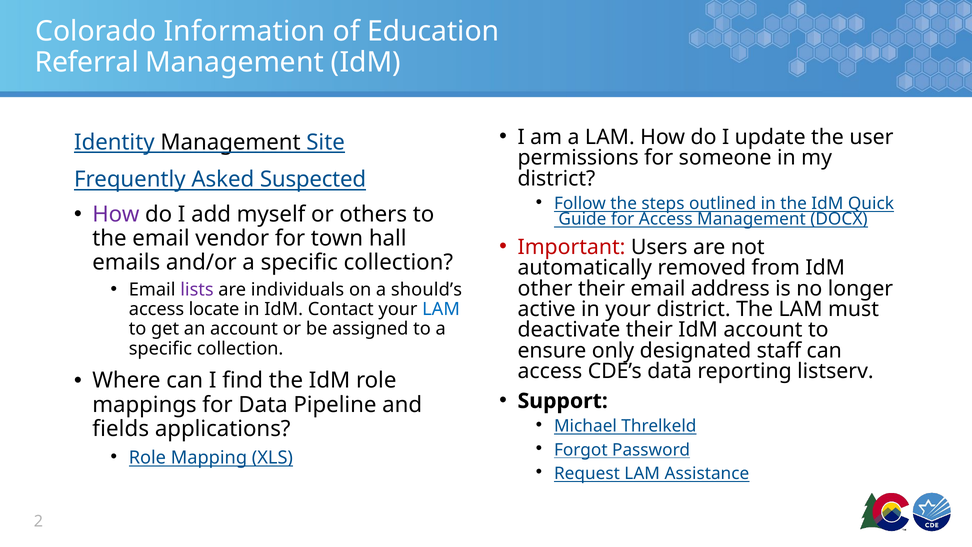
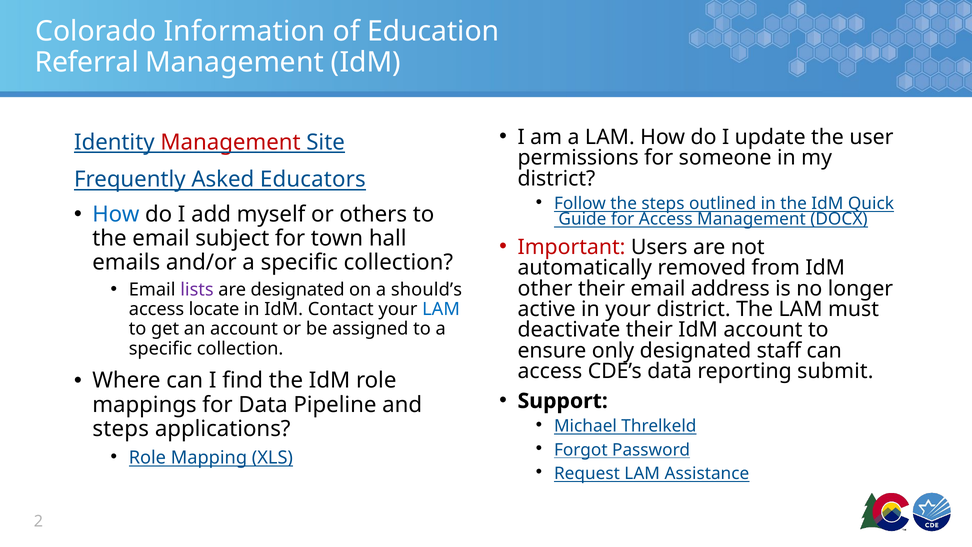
Management at (231, 142) colour: black -> red
Suspected: Suspected -> Educators
How at (116, 214) colour: purple -> blue
vendor: vendor -> subject
are individuals: individuals -> designated
listserv: listserv -> submit
fields at (121, 429): fields -> steps
